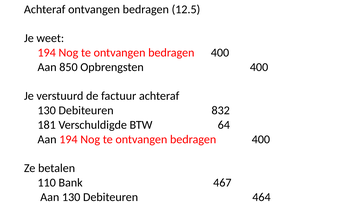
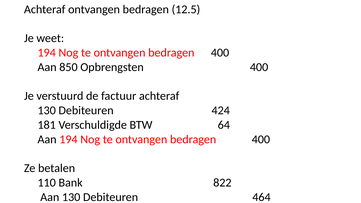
832: 832 -> 424
467: 467 -> 822
